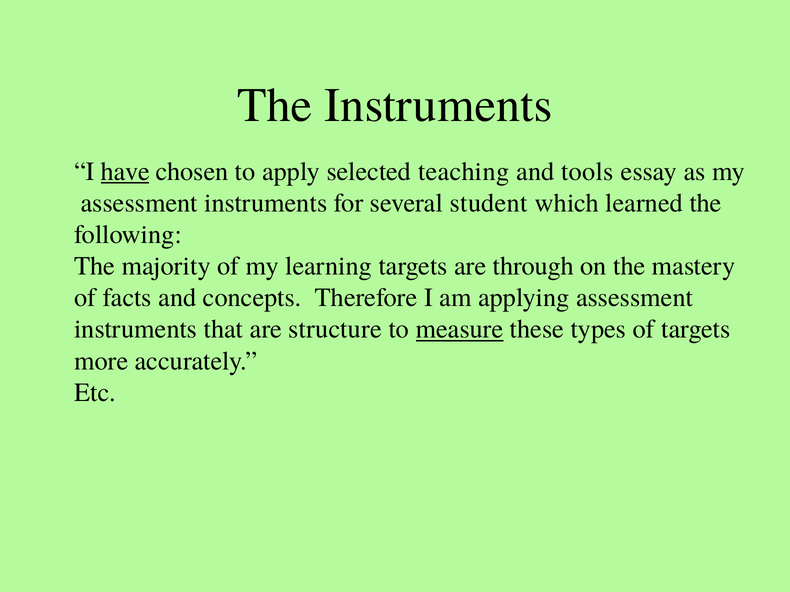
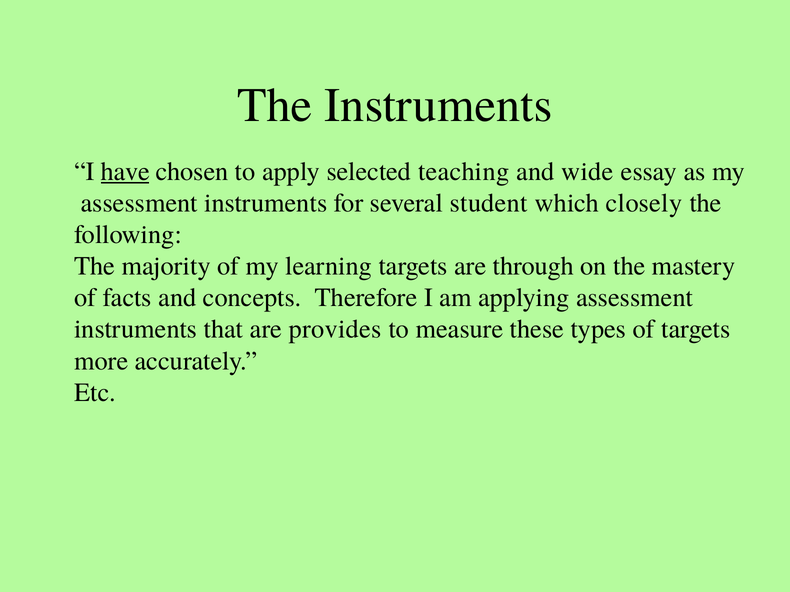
tools: tools -> wide
learned: learned -> closely
structure: structure -> provides
measure underline: present -> none
